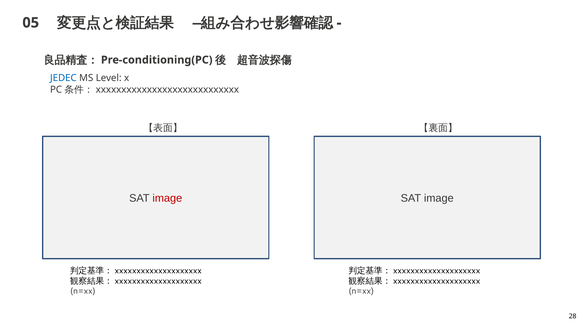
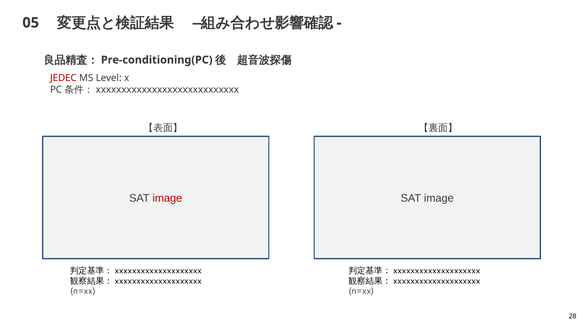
JEDEC colour: blue -> red
